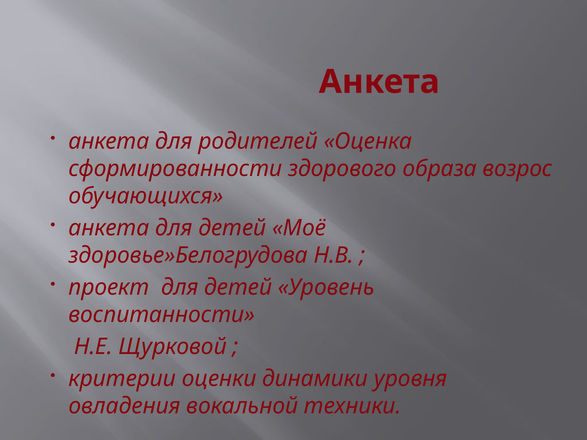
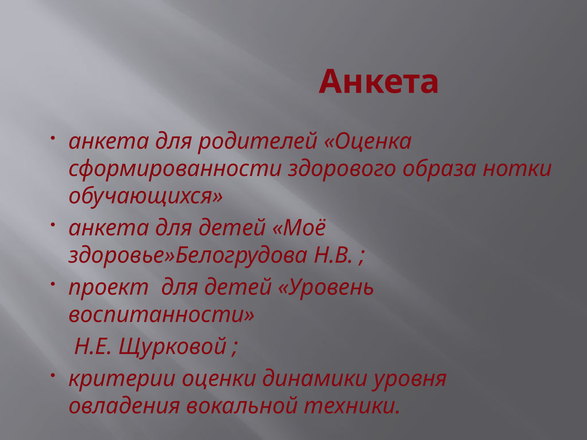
возрос: возрос -> нотки
